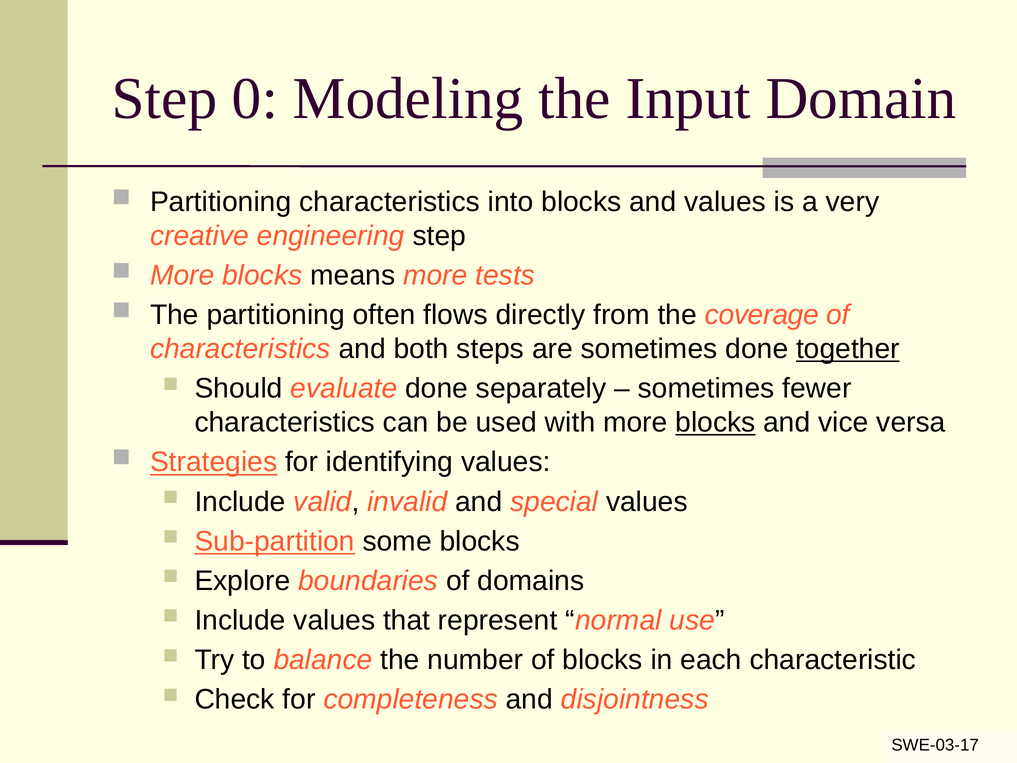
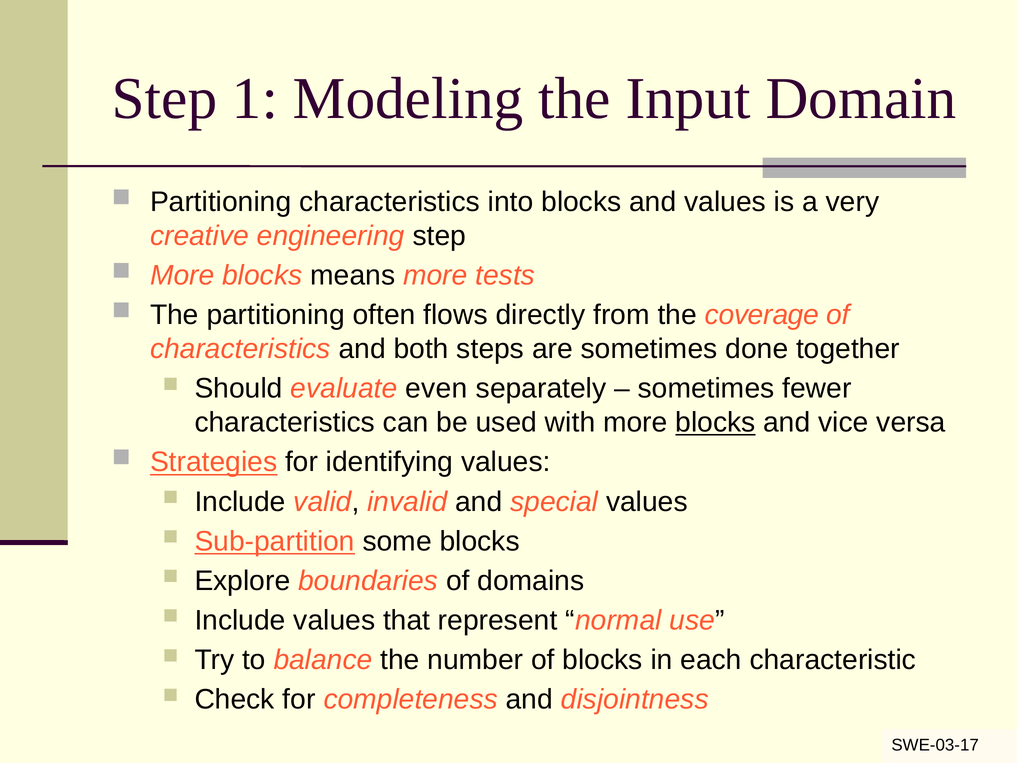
0: 0 -> 1
together underline: present -> none
evaluate done: done -> even
